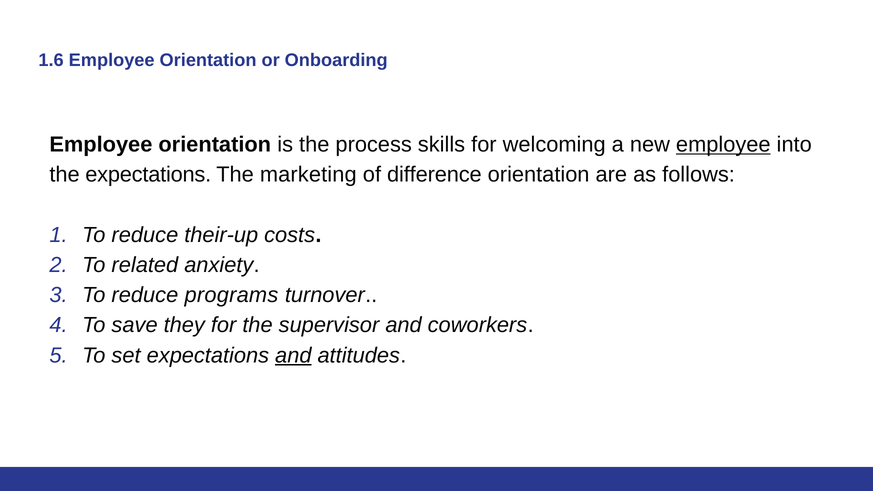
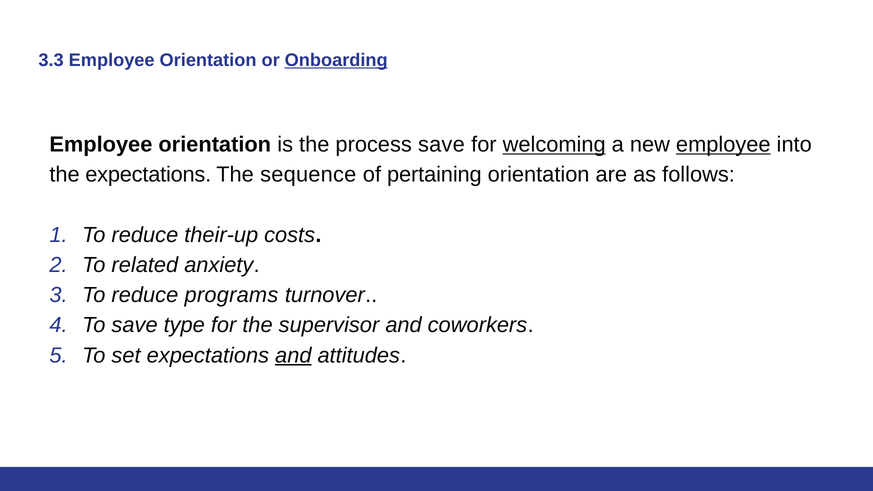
1.6: 1.6 -> 3.3
Onboarding underline: none -> present
process skills: skills -> save
welcoming underline: none -> present
marketing: marketing -> sequence
difference: difference -> pertaining
they: they -> type
